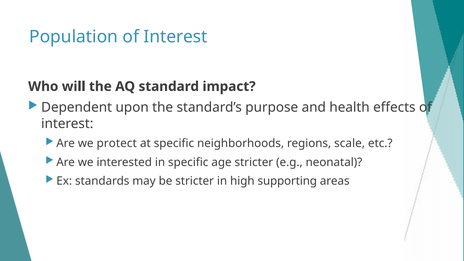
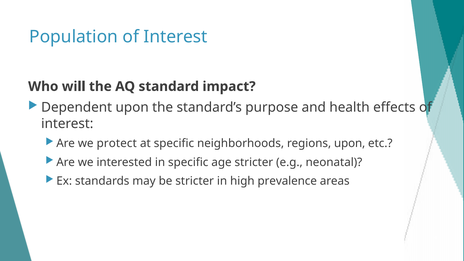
regions scale: scale -> upon
supporting: supporting -> prevalence
